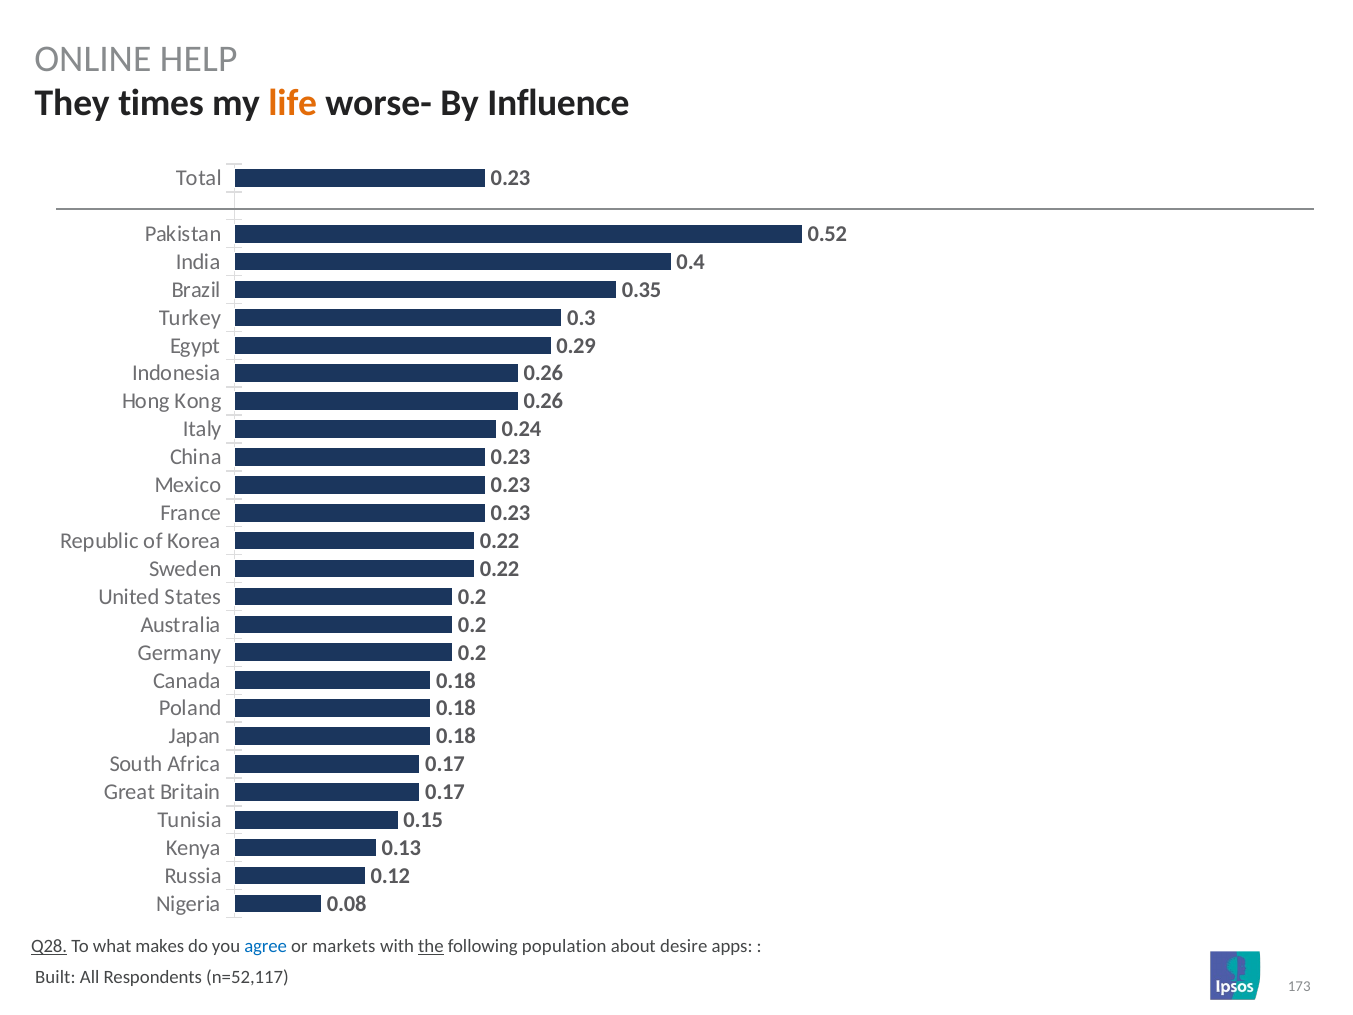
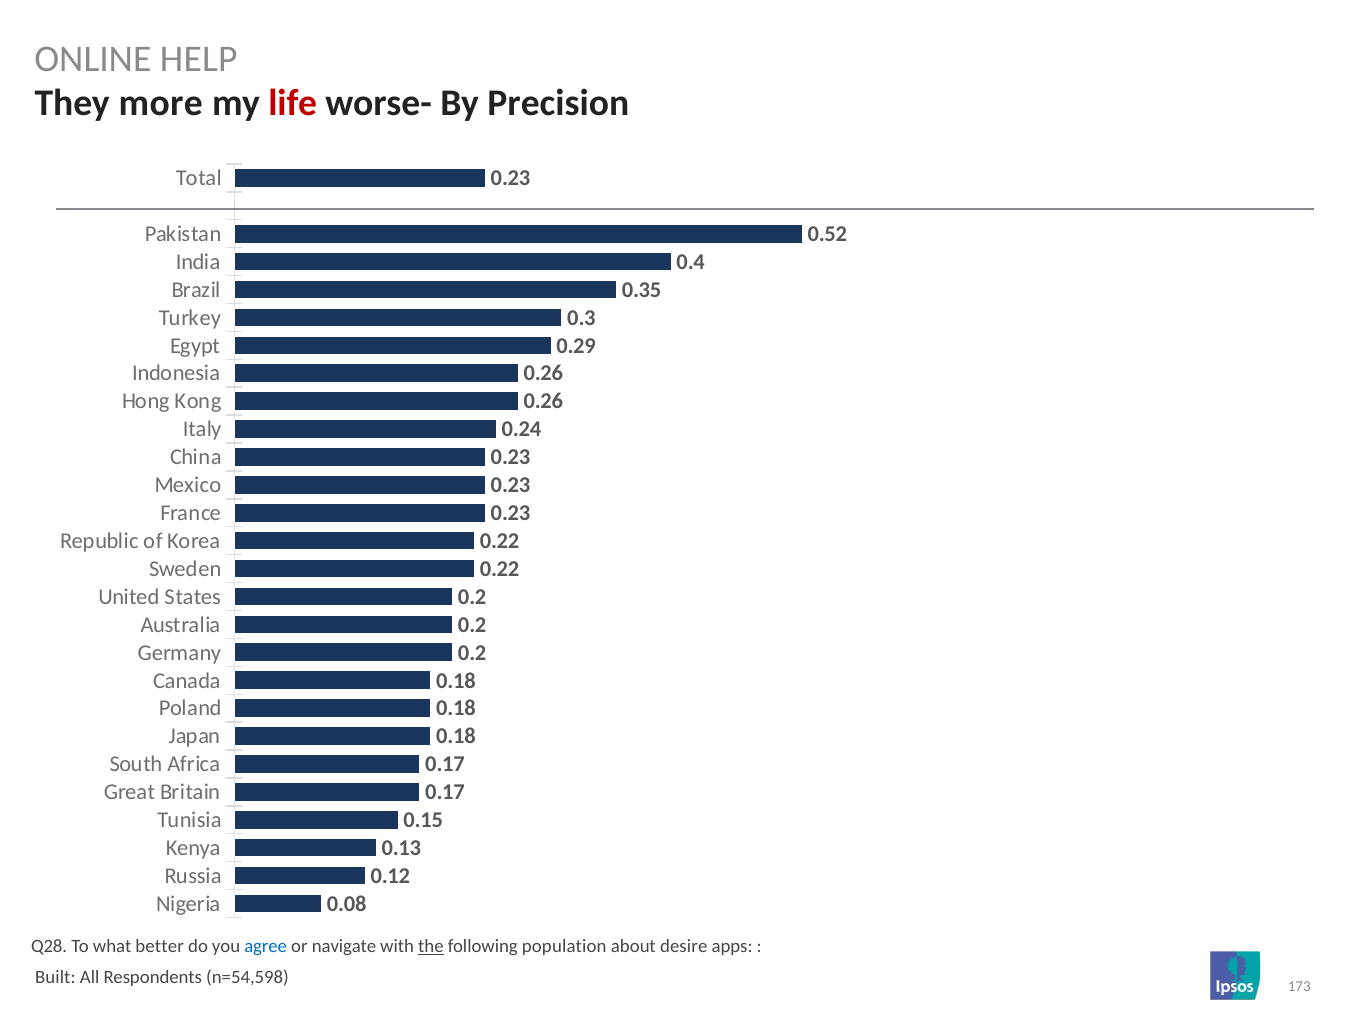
times: times -> more
life colour: orange -> red
Influence: Influence -> Precision
Q28 underline: present -> none
makes: makes -> better
markets: markets -> navigate
n=52,117: n=52,117 -> n=54,598
